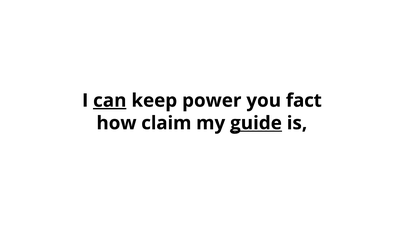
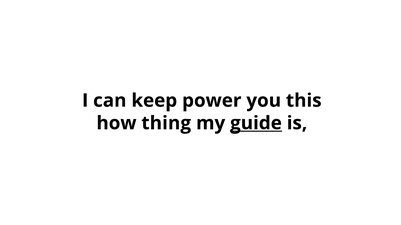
can underline: present -> none
fact: fact -> this
claim: claim -> thing
